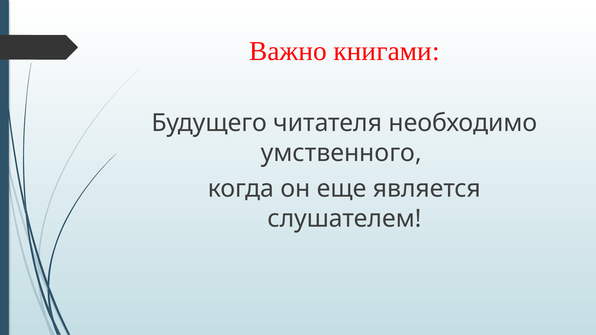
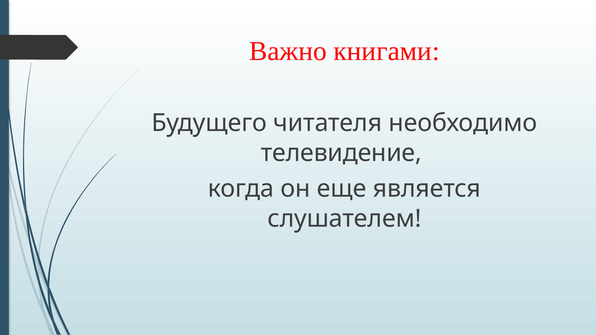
умственного: умственного -> телевидение
